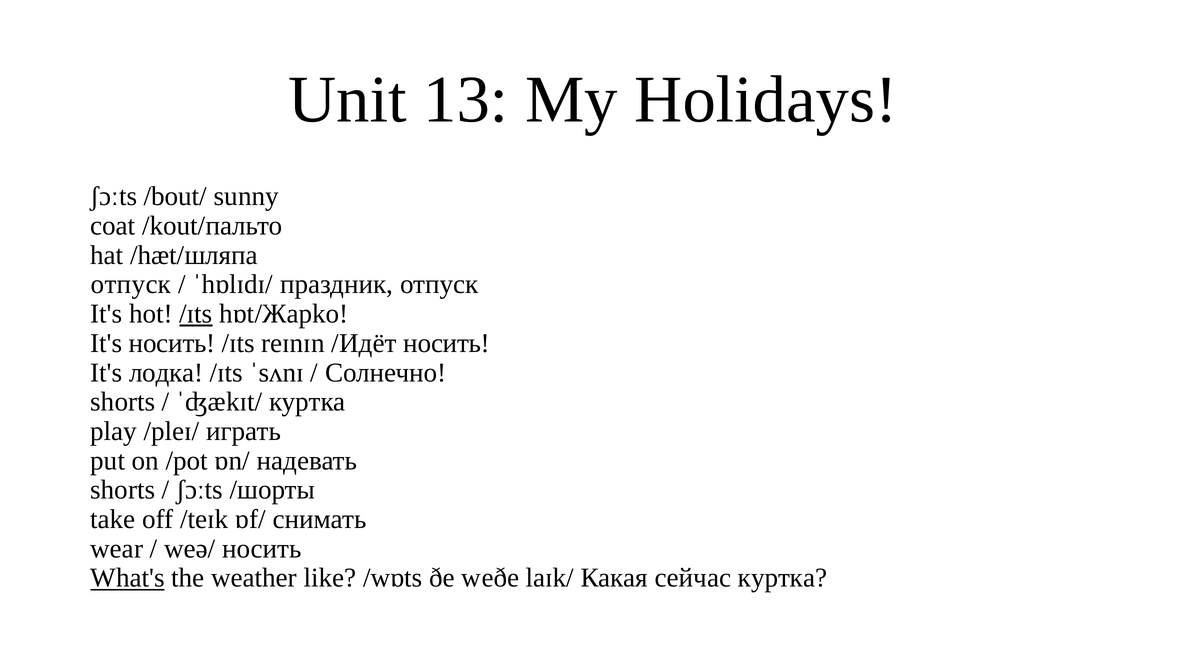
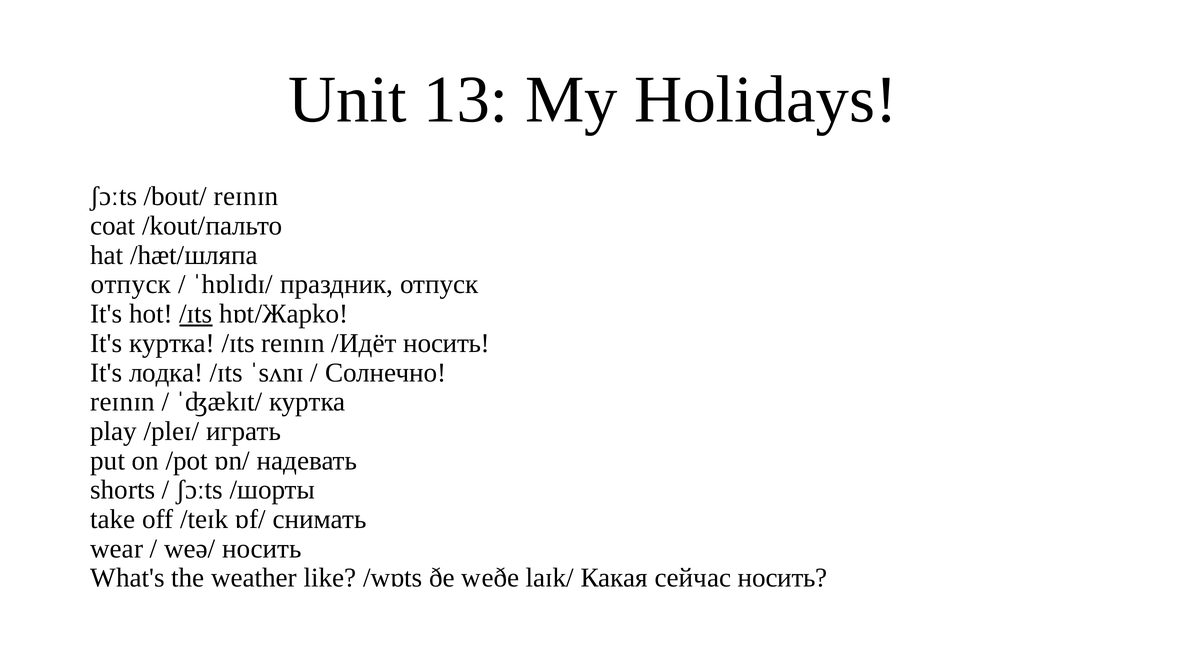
/bout/ sunny: sunny -> reɪnɪn
It's носить: носить -> куртка
shorts at (123, 402): shorts -> reɪnɪn
What's underline: present -> none
сейчас куртка: куртка -> носить
